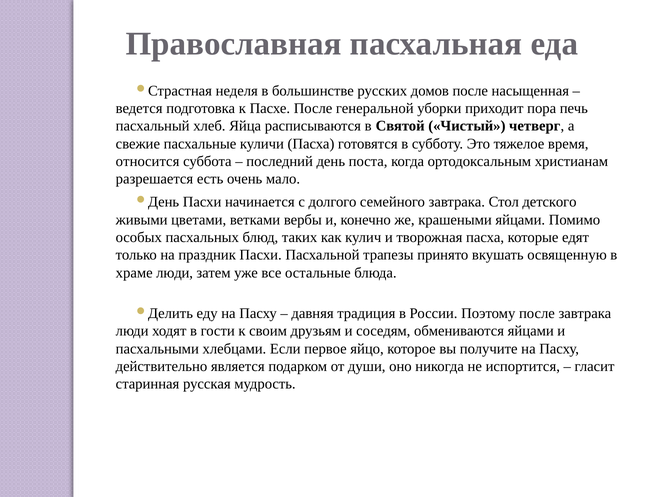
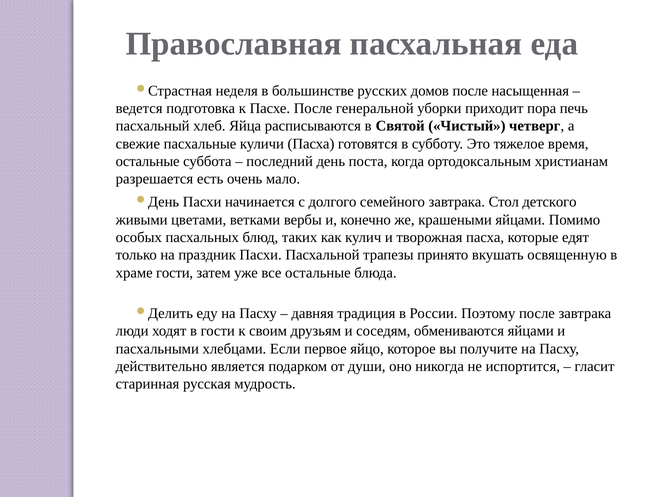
относится at (148, 161): относится -> остальные
храме люди: люди -> гости
